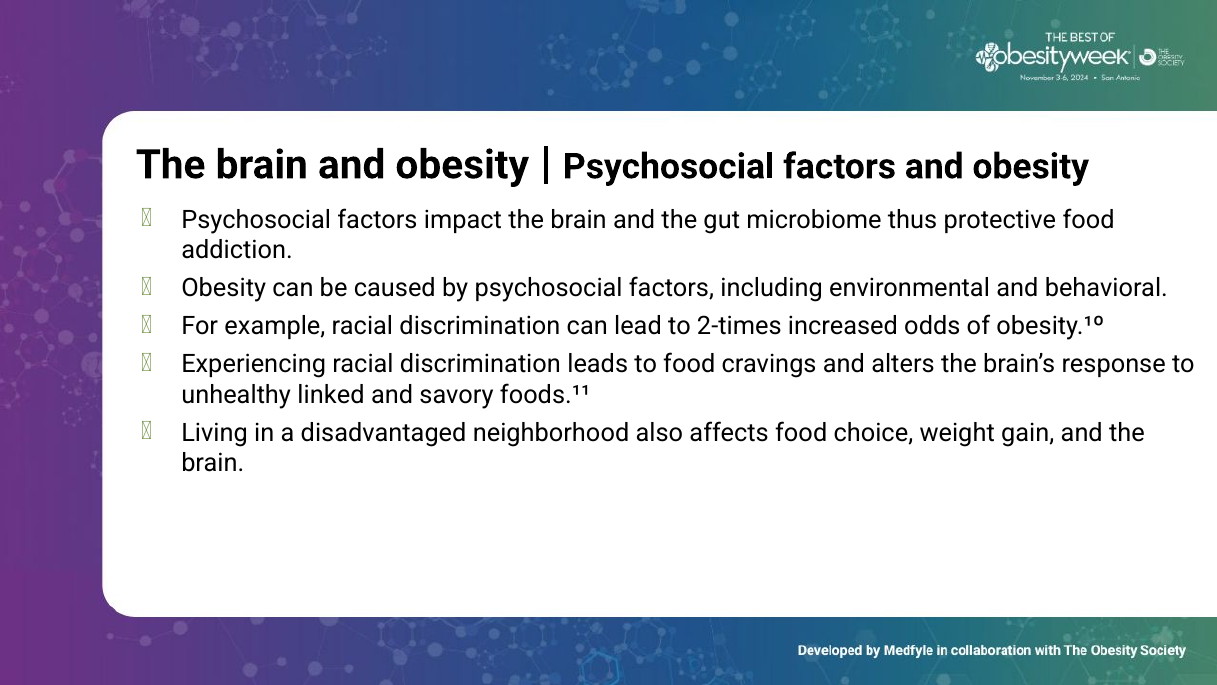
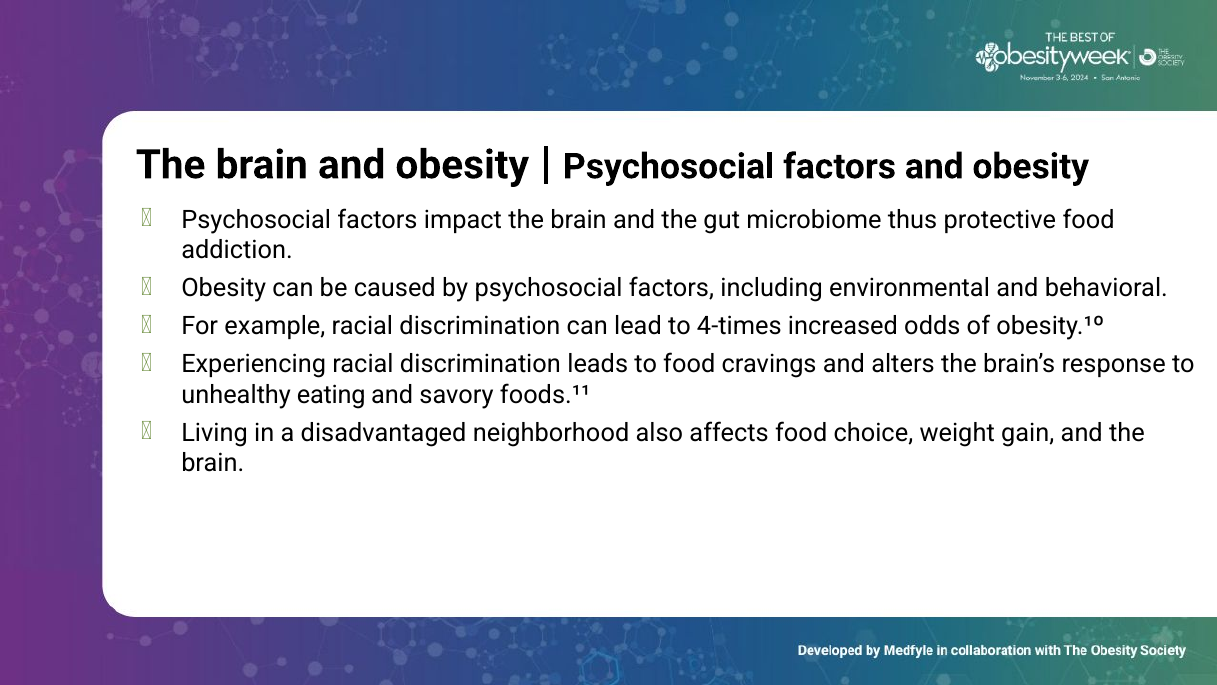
2-times: 2-times -> 4-times
linked: linked -> eating
